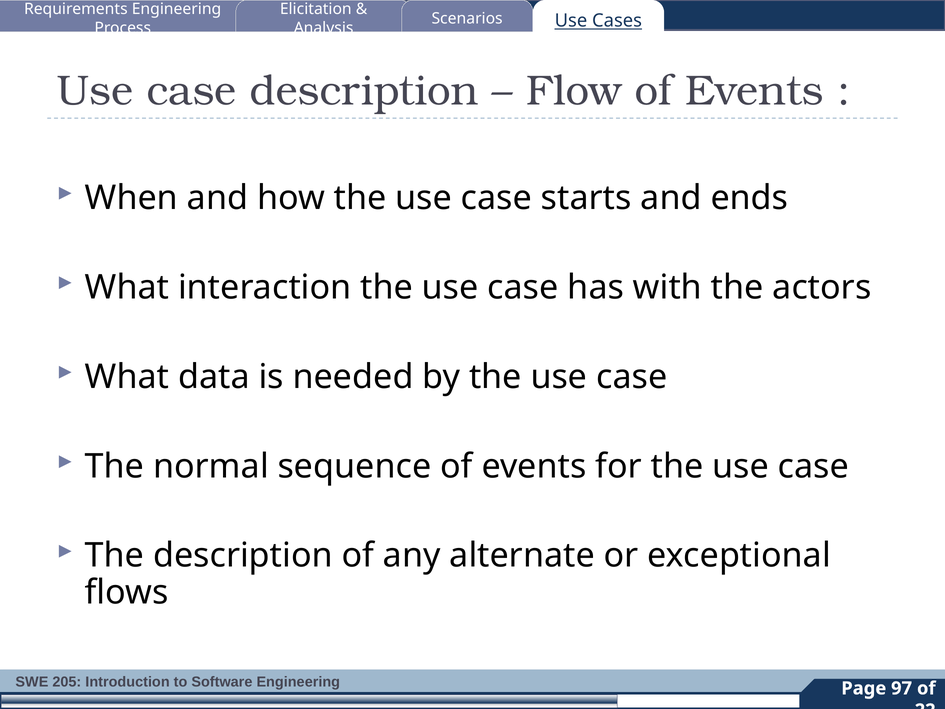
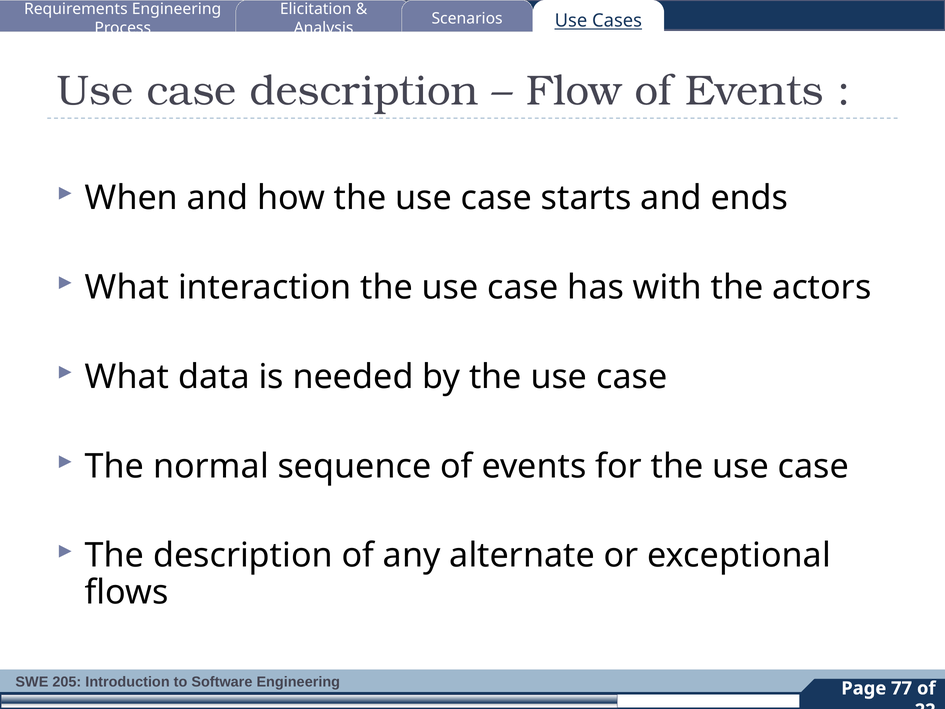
97: 97 -> 77
